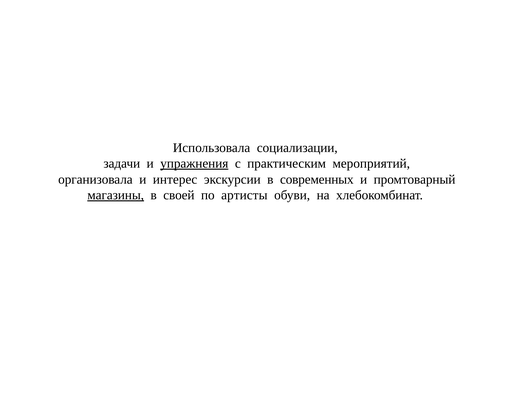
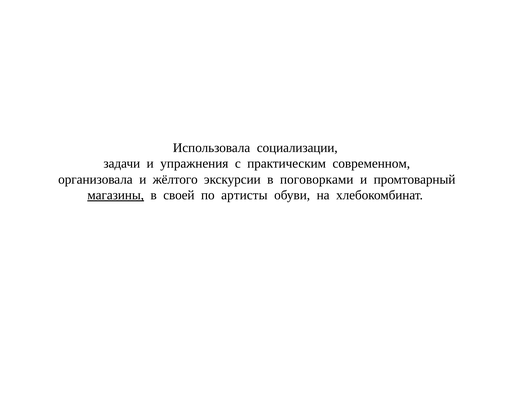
упражнения underline: present -> none
мероприятий: мероприятий -> современном
интерес: интерес -> жёлтого
современных: современных -> поговорками
